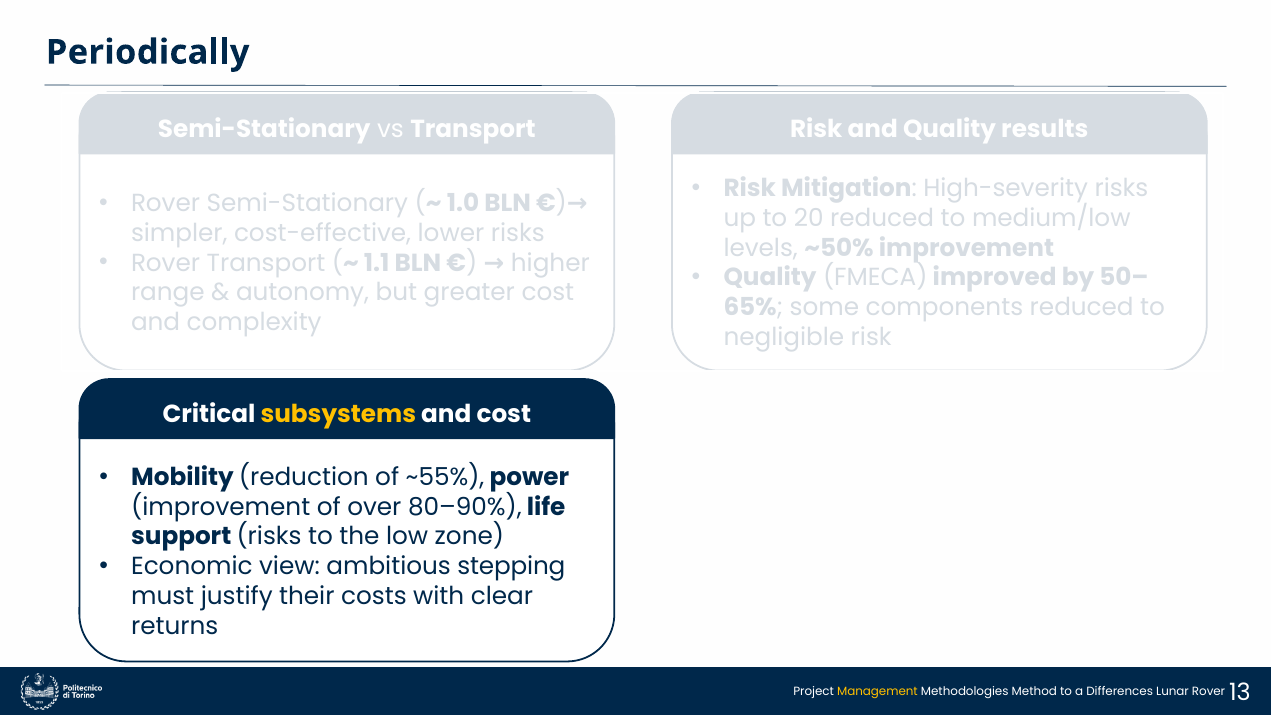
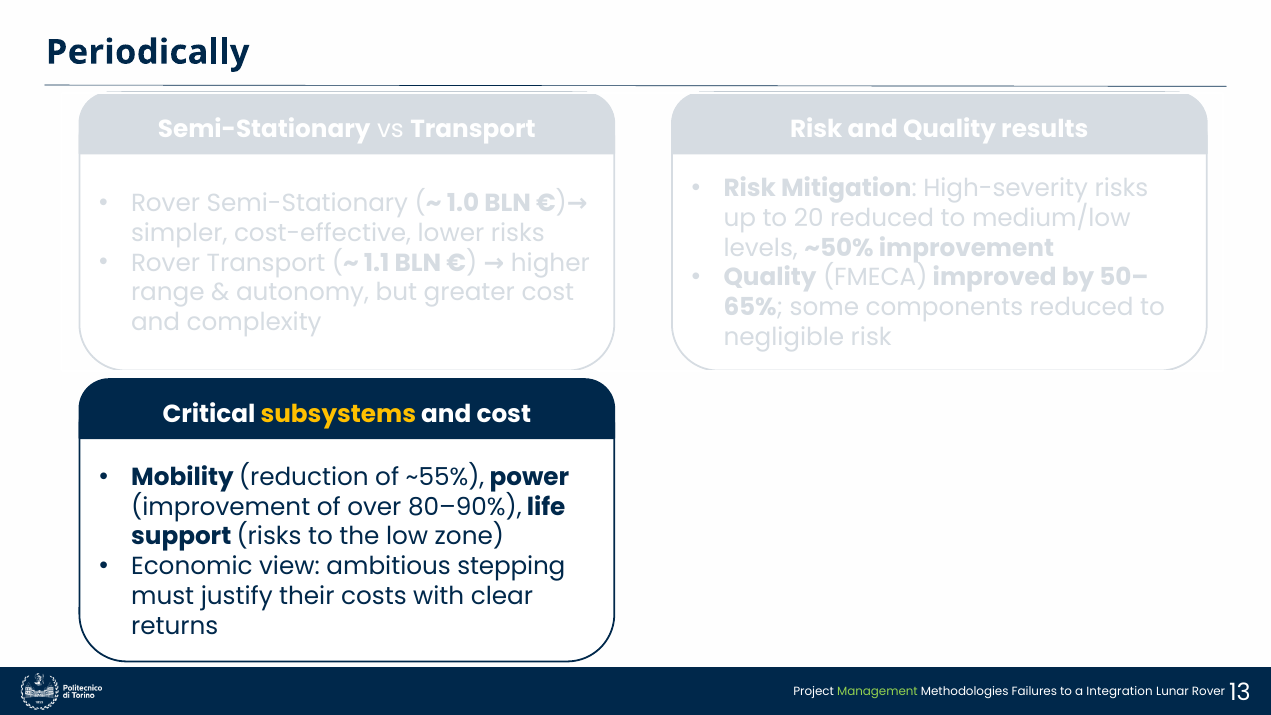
Management colour: yellow -> light green
Method: Method -> Failures
Differences: Differences -> Integration
